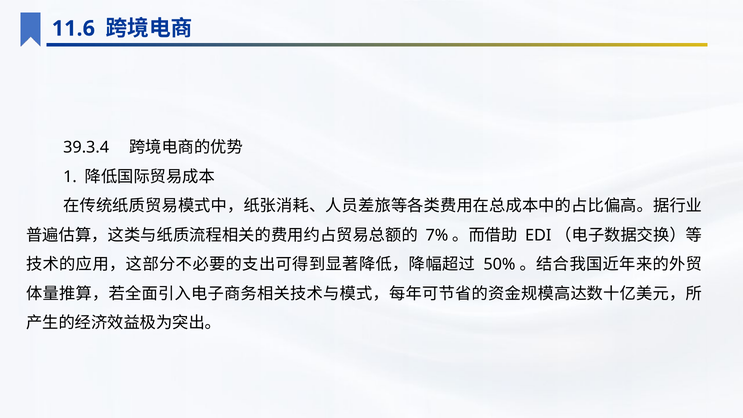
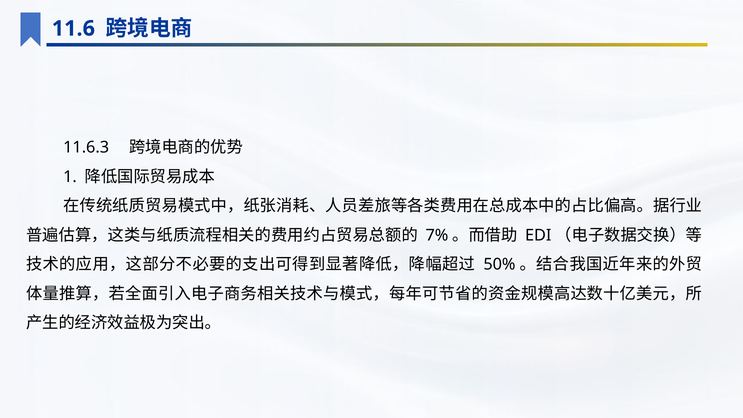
39.3.4: 39.3.4 -> 11.6.3
